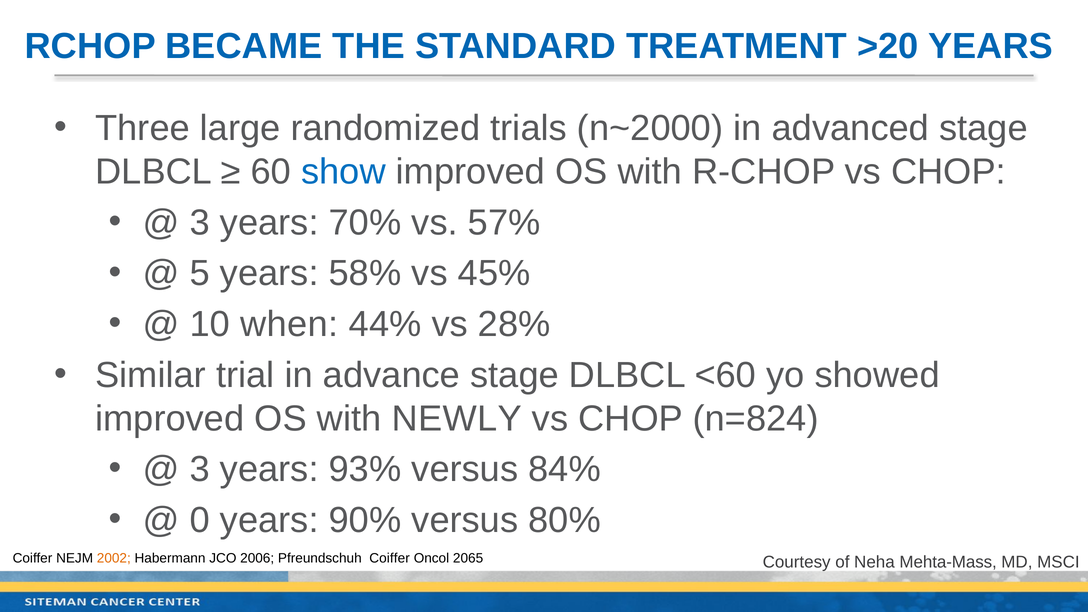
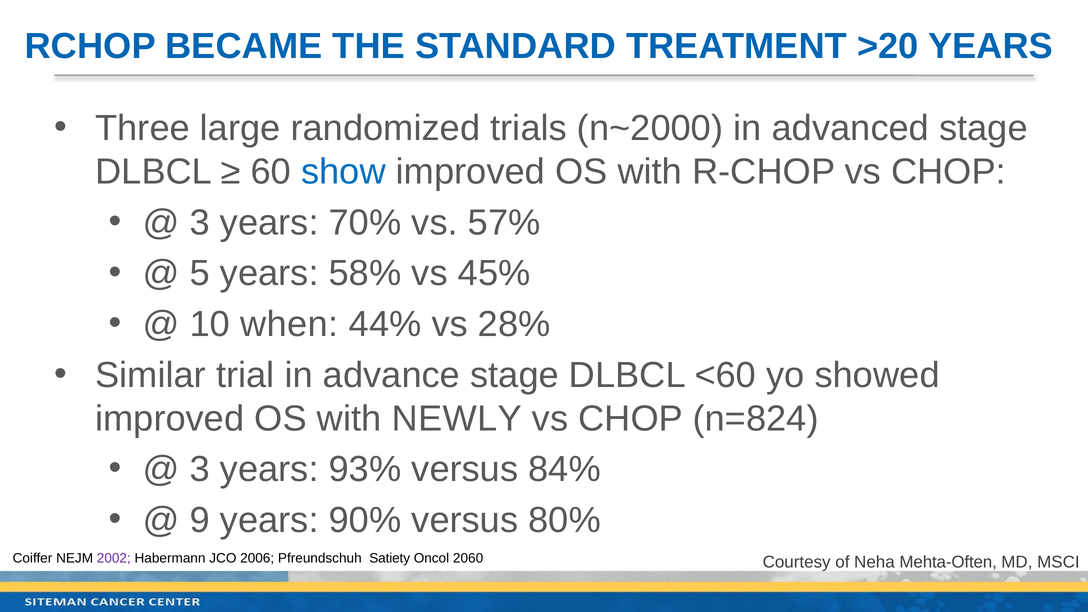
0: 0 -> 9
2002 colour: orange -> purple
Pfreundschuh Coiffer: Coiffer -> Satiety
2065: 2065 -> 2060
Mehta-Mass: Mehta-Mass -> Mehta-Often
